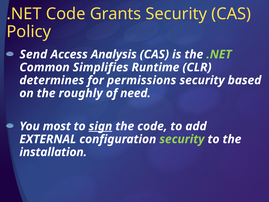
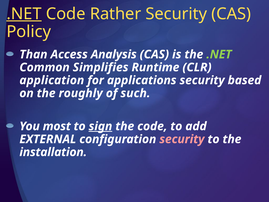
.NET at (24, 14) underline: none -> present
Grants: Grants -> Rather
Send: Send -> Than
determines: determines -> application
permissions: permissions -> applications
need: need -> such
security at (182, 139) colour: light green -> pink
